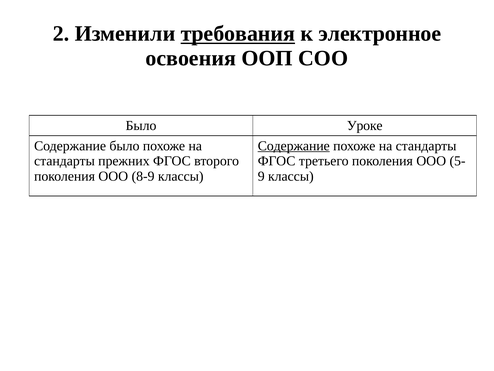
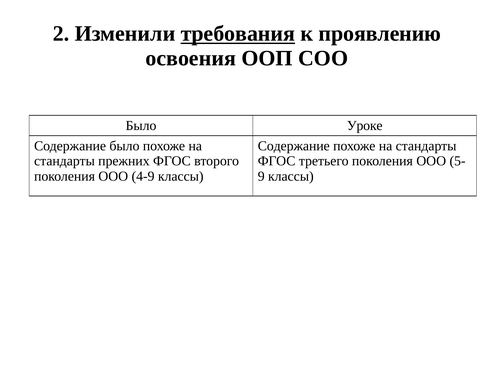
электронное: электронное -> проявлению
Содержание at (294, 146) underline: present -> none
8-9: 8-9 -> 4-9
